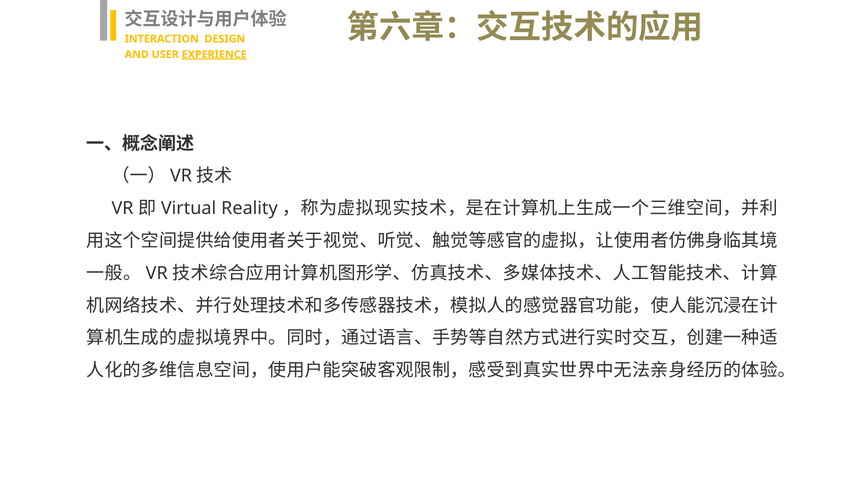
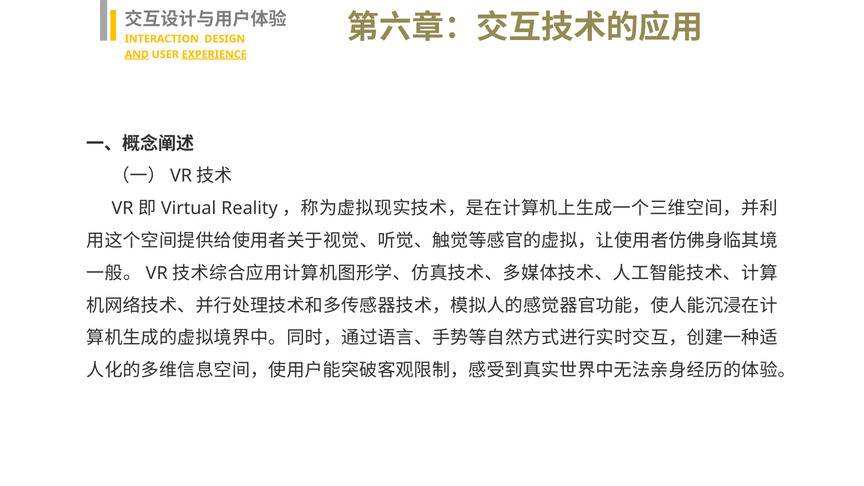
AND underline: none -> present
